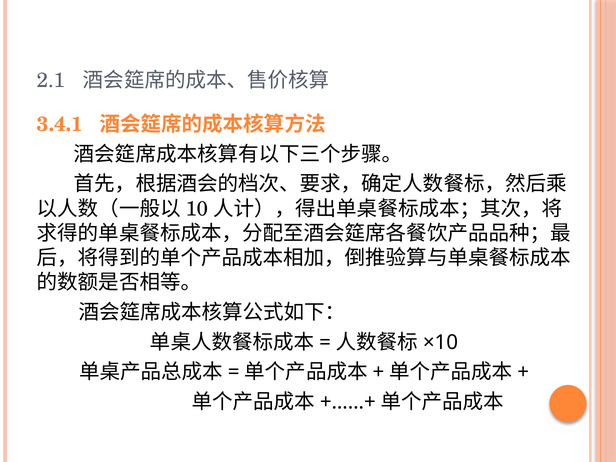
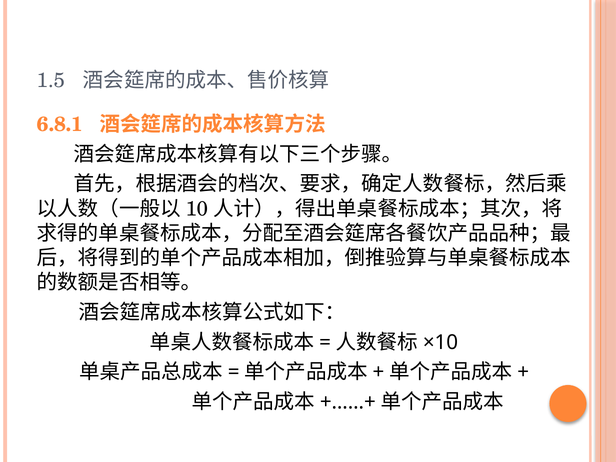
2.1: 2.1 -> 1.5
3.4.1: 3.4.1 -> 6.8.1
